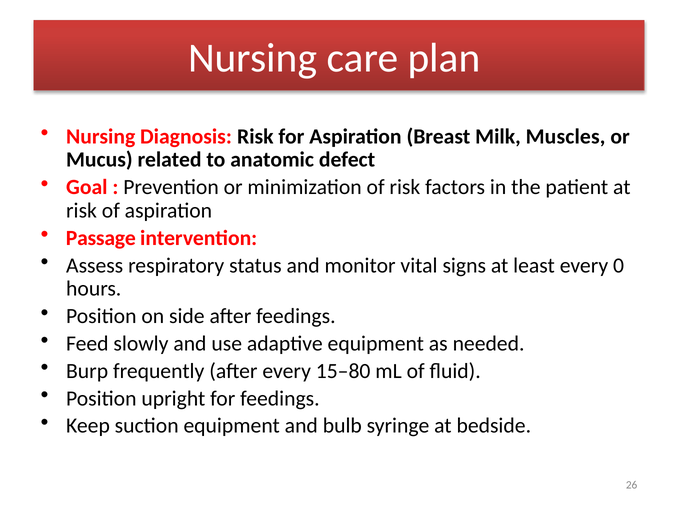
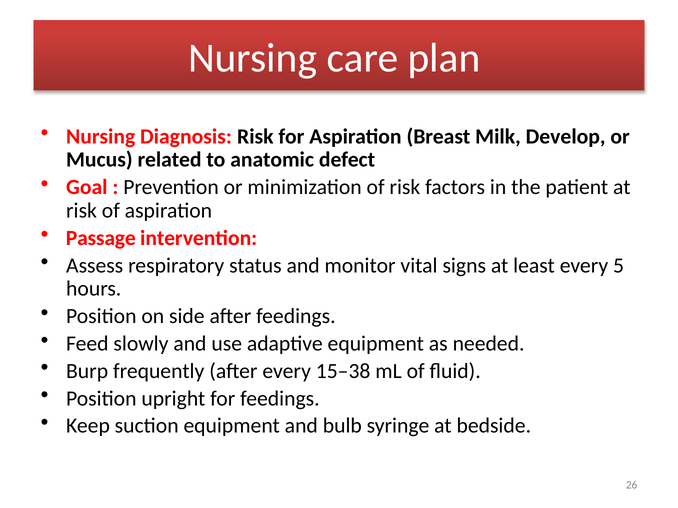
Muscles: Muscles -> Develop
0: 0 -> 5
15–80: 15–80 -> 15–38
